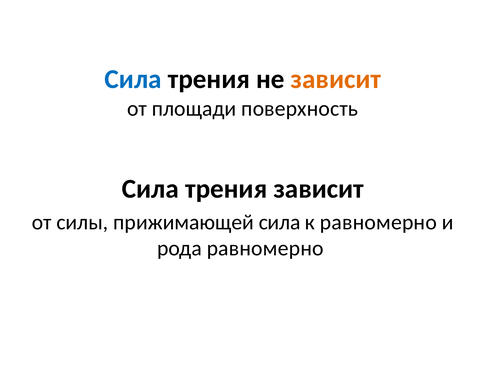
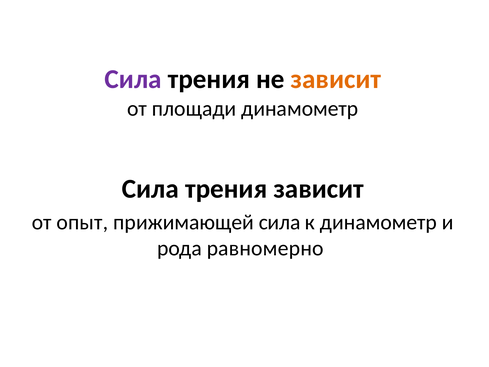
Сила at (133, 79) colour: blue -> purple
площади поверхность: поверхность -> динамометр
cилы: cилы -> опыт
к равномерно: равномерно -> динамометр
